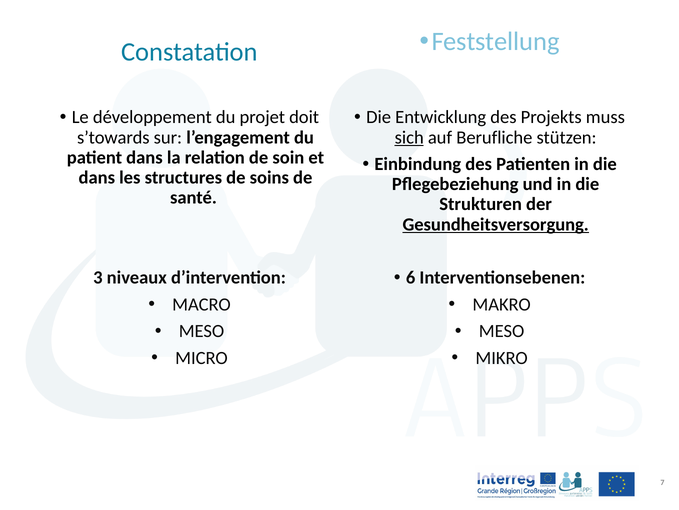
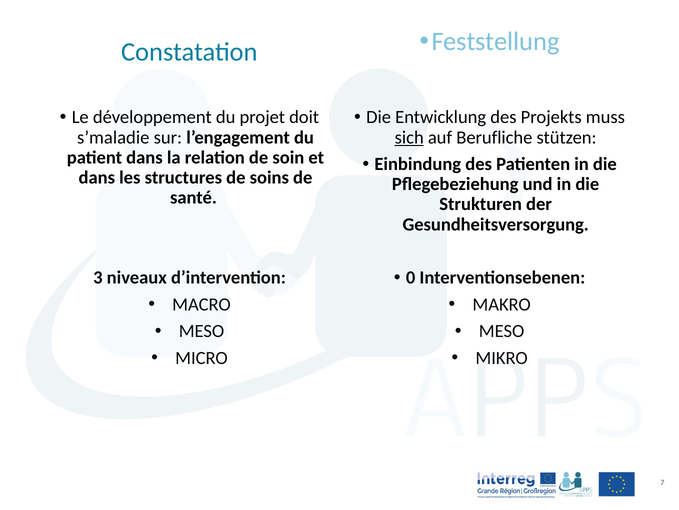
s’towards: s’towards -> s’maladie
Gesundheitsversorgung underline: present -> none
6: 6 -> 0
